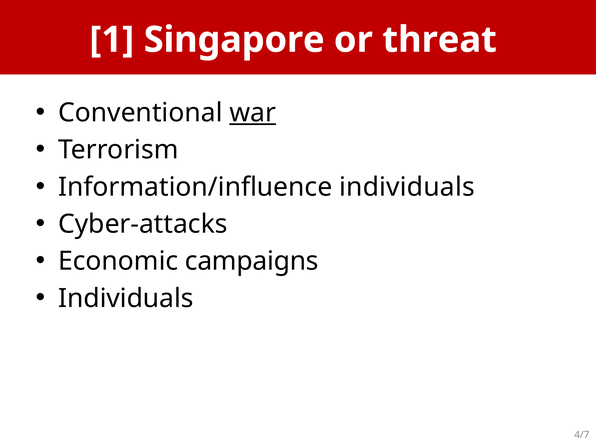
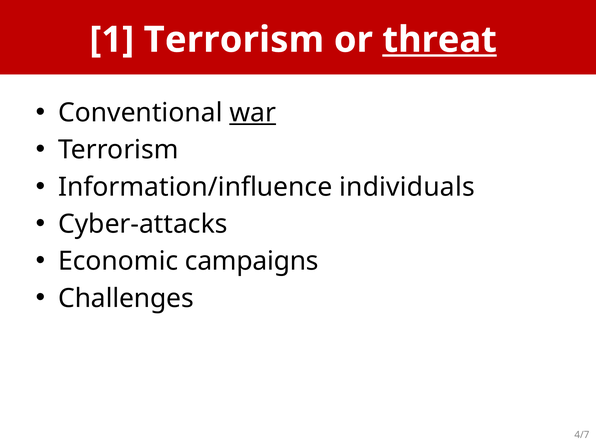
1 Singapore: Singapore -> Terrorism
threat underline: none -> present
Individuals at (126, 298): Individuals -> Challenges
